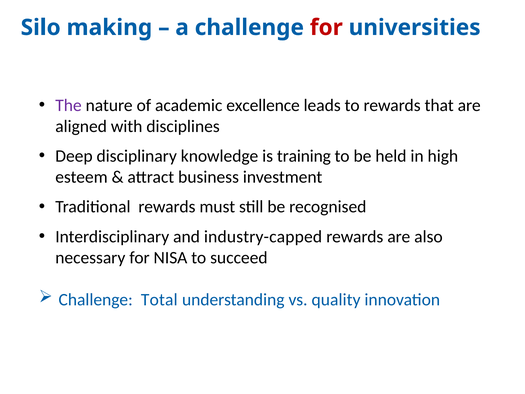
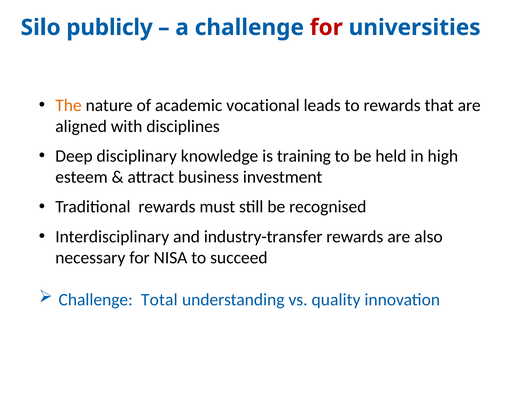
making: making -> publicly
The colour: purple -> orange
excellence: excellence -> vocational
industry-capped: industry-capped -> industry-transfer
